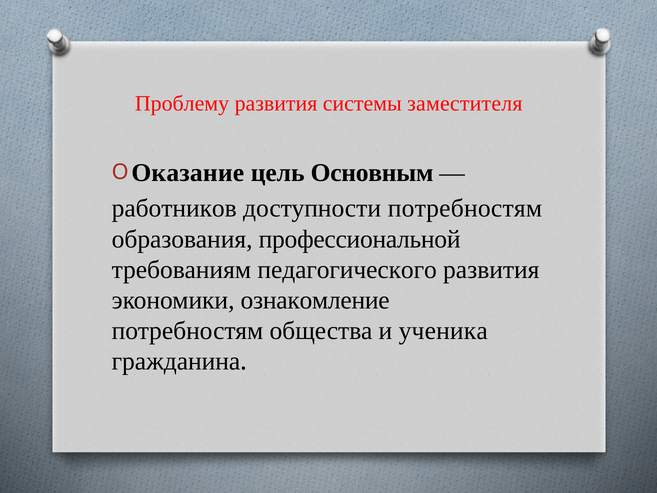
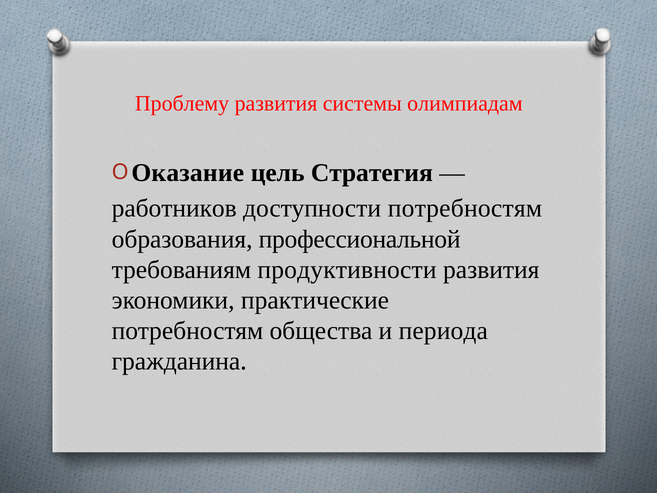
заместителя: заместителя -> олимпиадам
Основным: Основным -> Стратегия
педагогического: педагогического -> продуктивности
ознакомление: ознакомление -> практические
ученика: ученика -> периода
